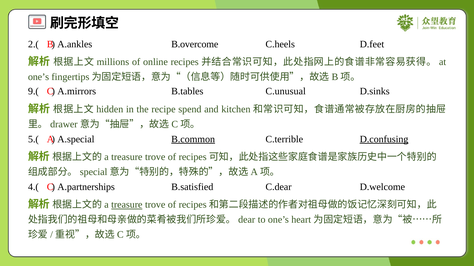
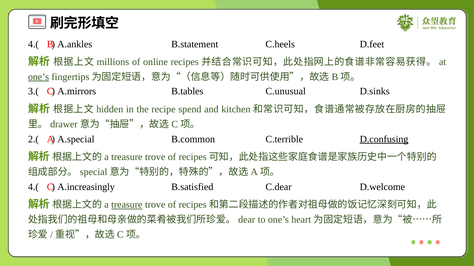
2.( at (33, 44): 2.( -> 4.(
B.overcome: B.overcome -> B.statement
one’s at (39, 77) underline: none -> present
9.(: 9.( -> 3.(
5.(: 5.( -> 2.(
B.common underline: present -> none
A.partnerships: A.partnerships -> A.increasingly
